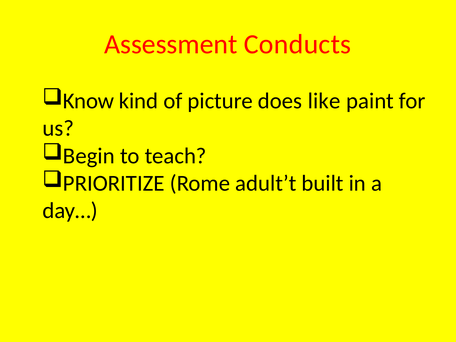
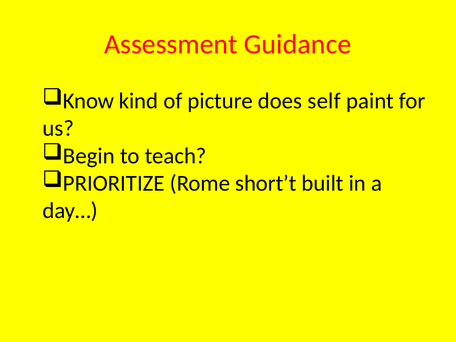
Conducts: Conducts -> Guidance
like: like -> self
adult’t: adult’t -> short’t
